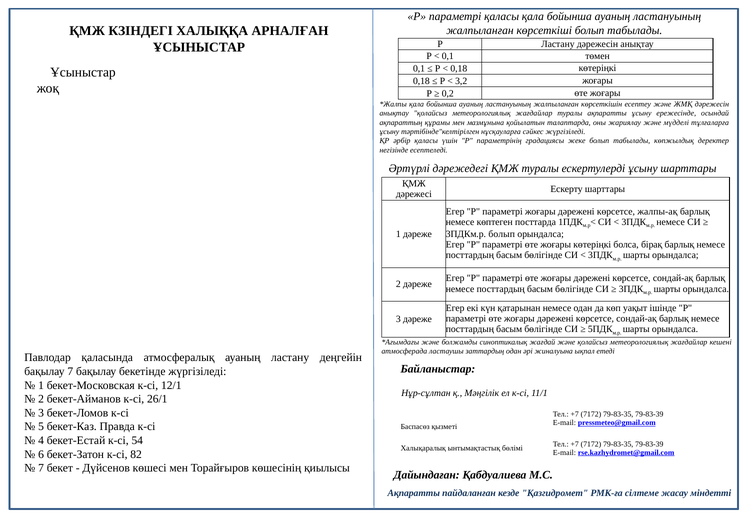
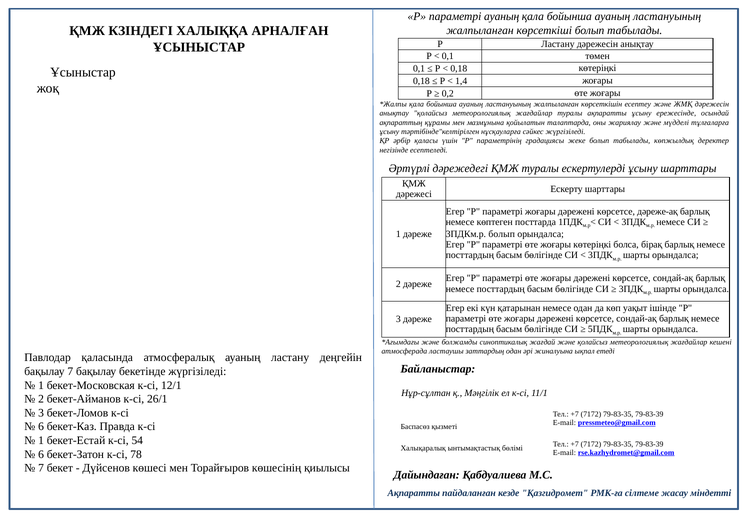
параметрі қаласы: қаласы -> ауаның
3,2: 3,2 -> 1,4
жалпы-ақ: жалпы-ақ -> дәреже-ақ
5 at (41, 427): 5 -> 6
4 at (41, 440): 4 -> 1
82: 82 -> 78
